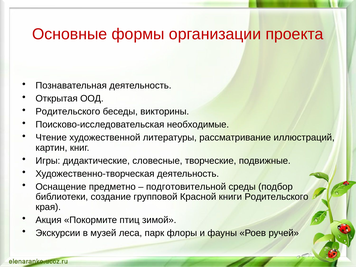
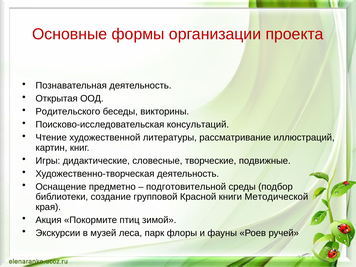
необходимые: необходимые -> консультаций
книги Родительского: Родительского -> Методической
